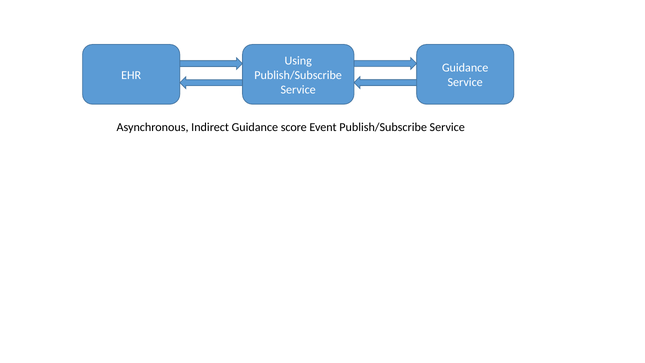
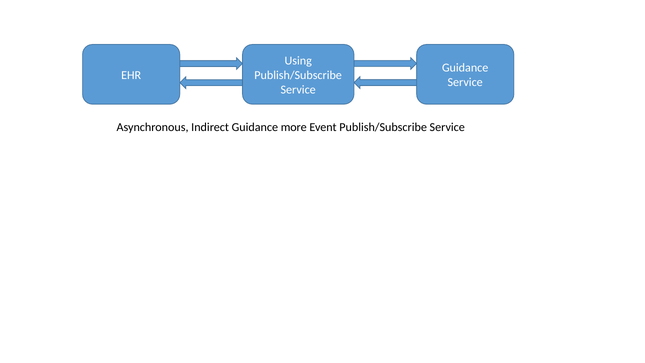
score: score -> more
